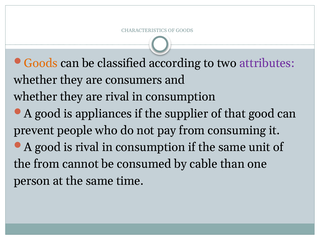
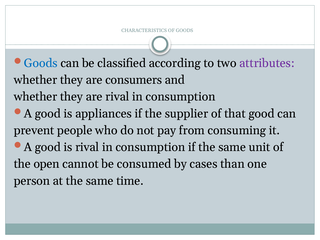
Goods at (41, 63) colour: orange -> blue
the from: from -> open
cable: cable -> cases
